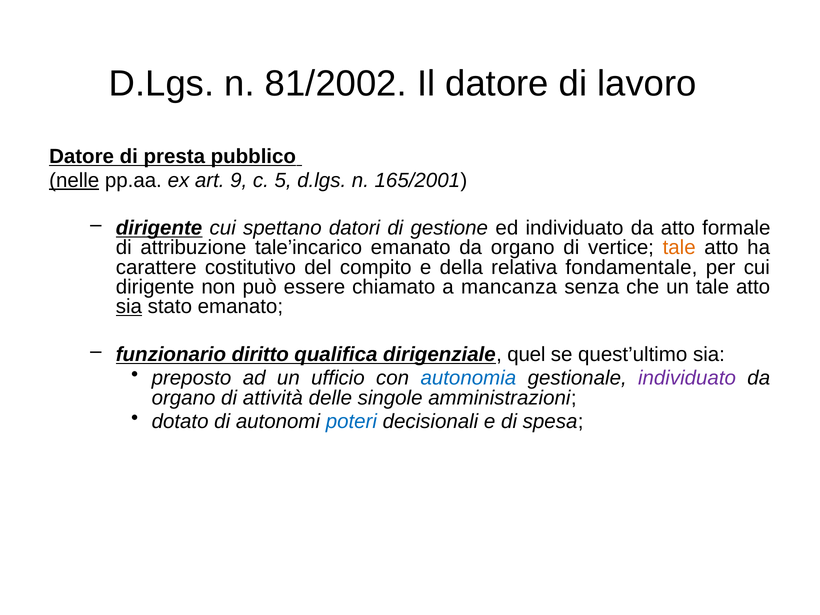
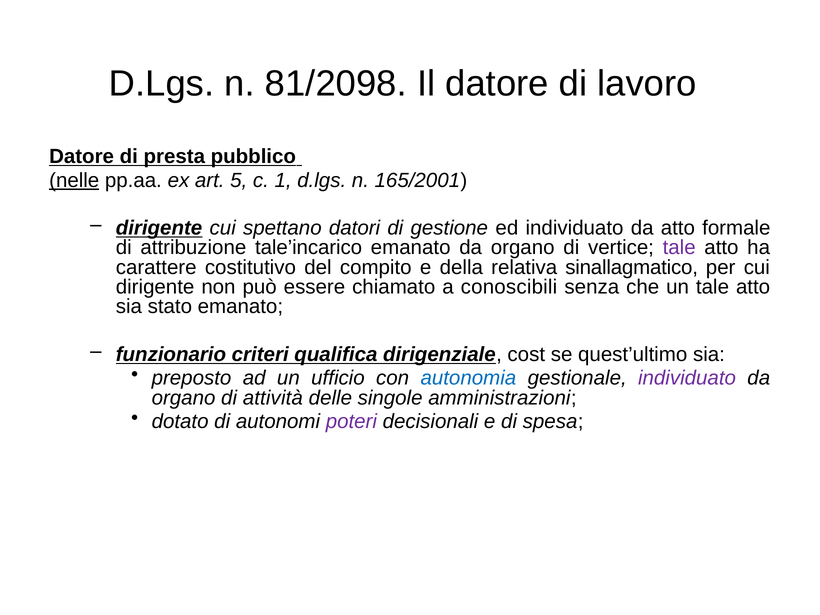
81/2002: 81/2002 -> 81/2098
9: 9 -> 5
5: 5 -> 1
tale at (679, 248) colour: orange -> purple
fondamentale: fondamentale -> sinallagmatico
mancanza: mancanza -> conoscibili
sia at (129, 307) underline: present -> none
diritto: diritto -> criteri
quel: quel -> cost
poteri colour: blue -> purple
